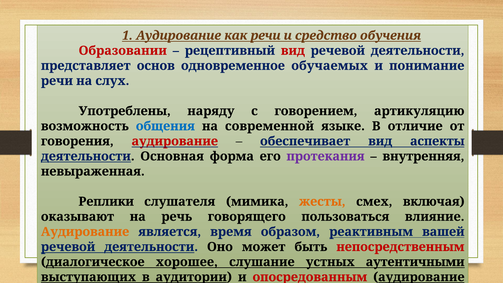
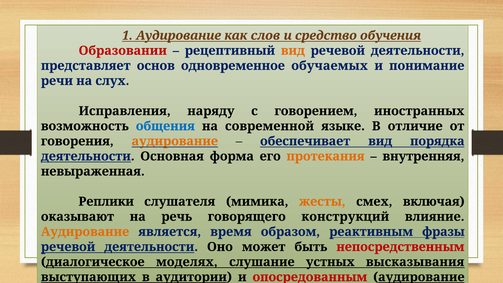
как речи: речи -> слов
вид at (293, 51) colour: red -> orange
Употреблены: Употреблены -> Исправления
артикуляцию: артикуляцию -> иностранных
аудирование at (175, 141) colour: red -> orange
аспекты: аспекты -> порядка
протекания colour: purple -> orange
пользоваться: пользоваться -> конструкций
вашей: вашей -> фразы
хорошее: хорошее -> моделях
аутентичными: аутентичными -> высказывания
